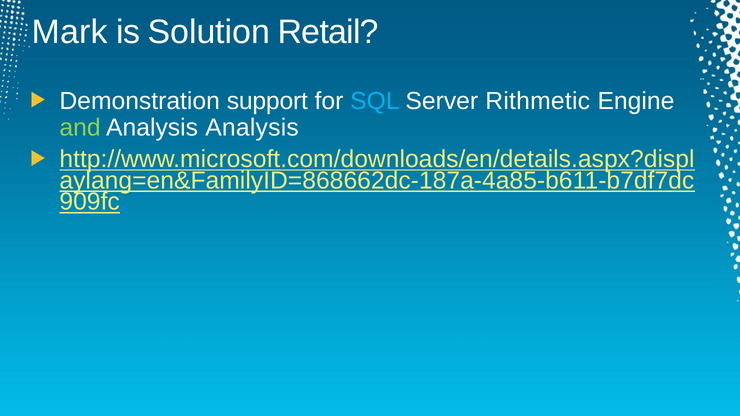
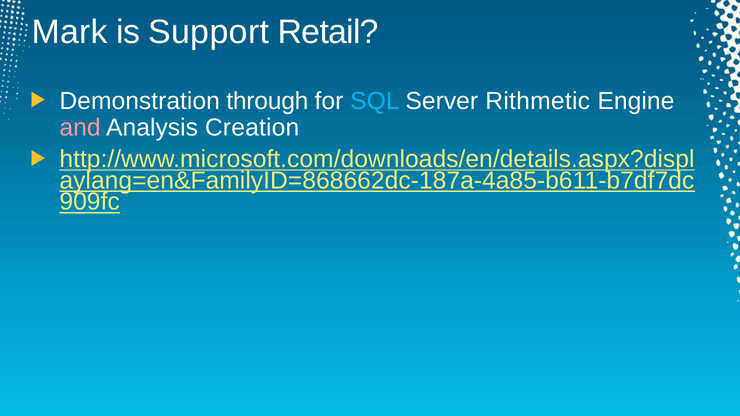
Solution: Solution -> Support
support: support -> through
and colour: light green -> pink
Analysis Analysis: Analysis -> Creation
